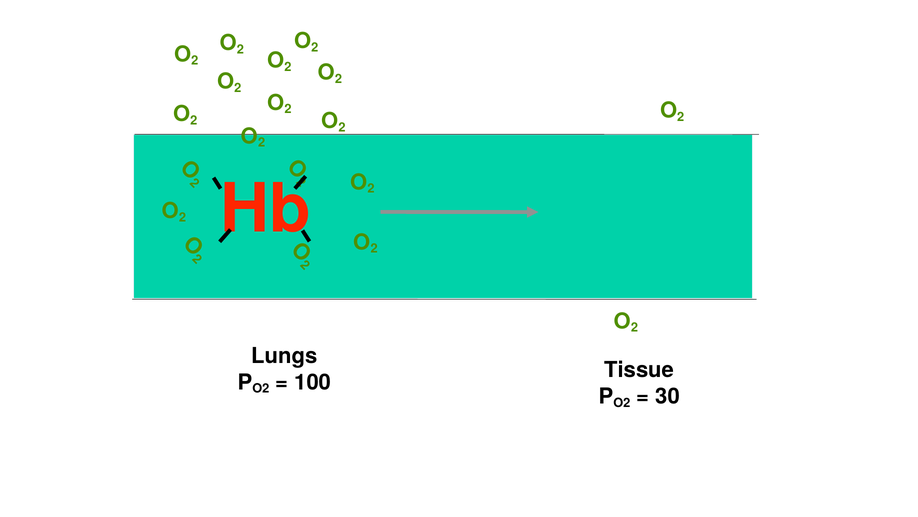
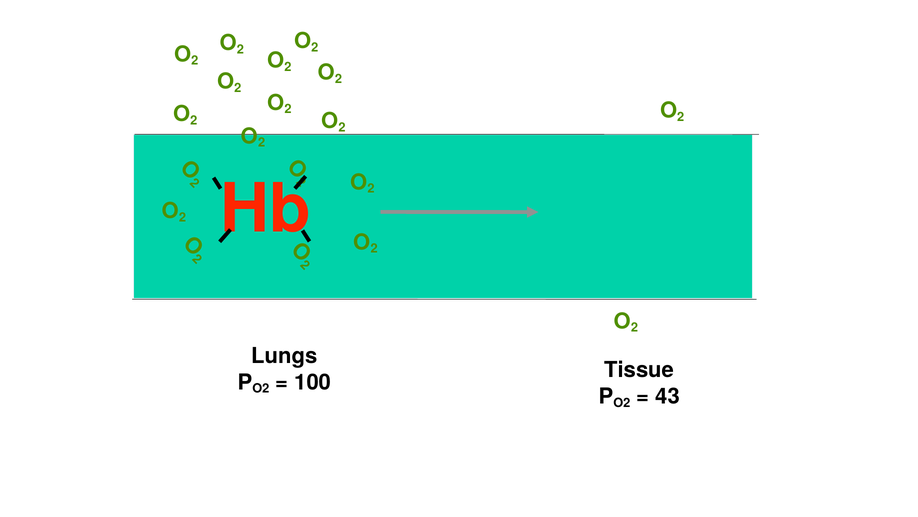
30: 30 -> 43
